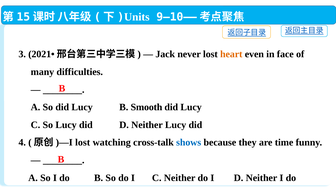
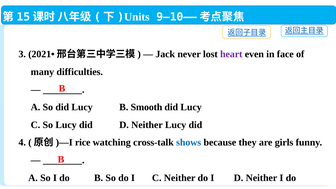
heart colour: orange -> purple
lost at (83, 143): lost -> rice
time: time -> girls
